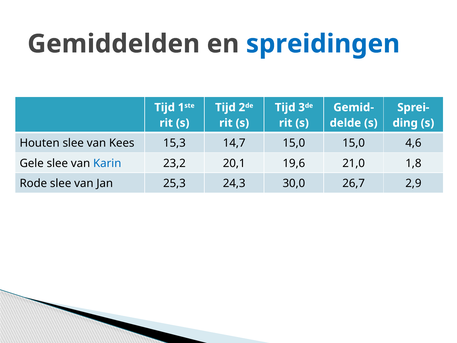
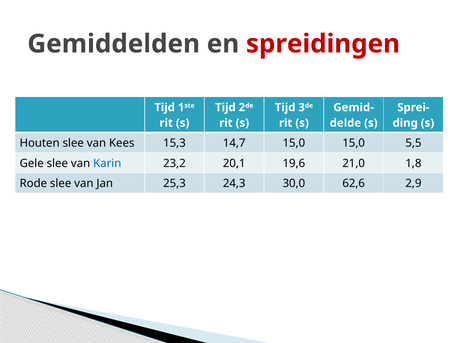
spreidingen colour: blue -> red
4,6: 4,6 -> 5,5
26,7: 26,7 -> 62,6
